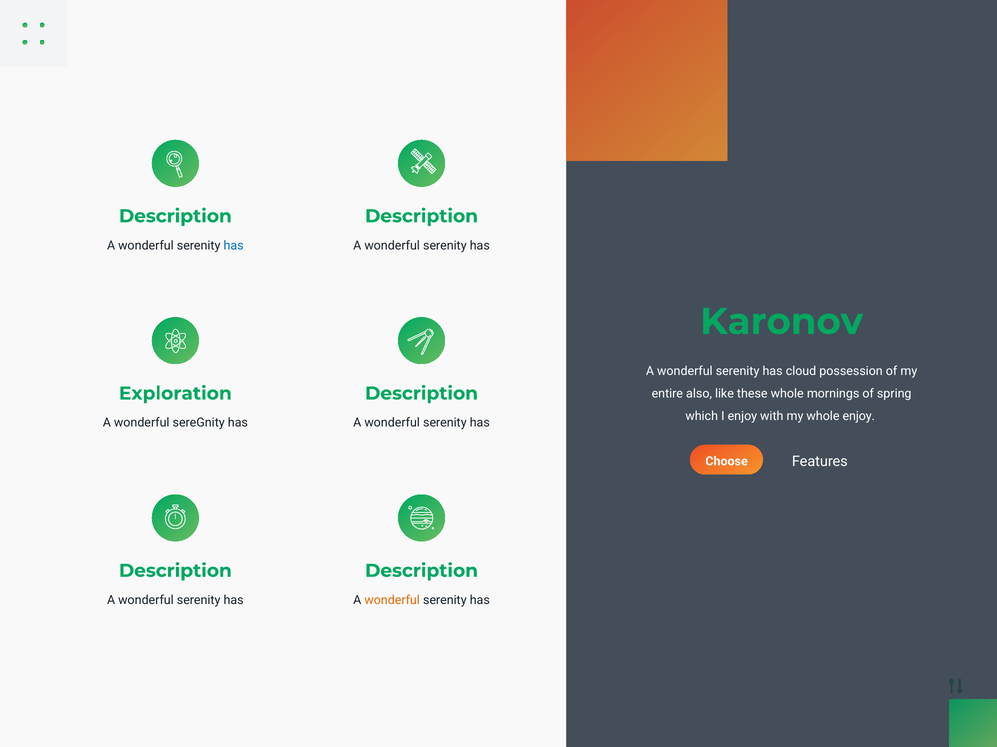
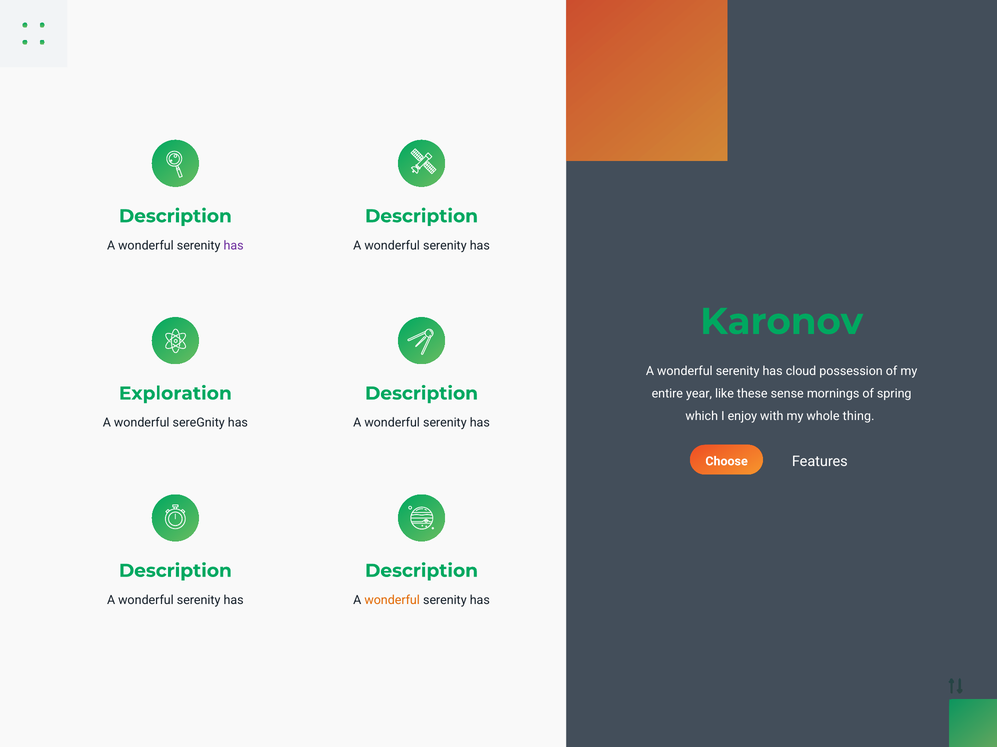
has at (234, 246) colour: blue -> purple
also: also -> year
these whole: whole -> sense
whole enjoy: enjoy -> thing
